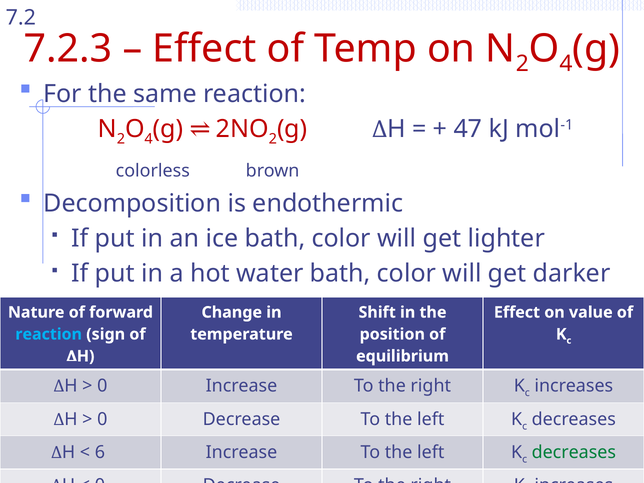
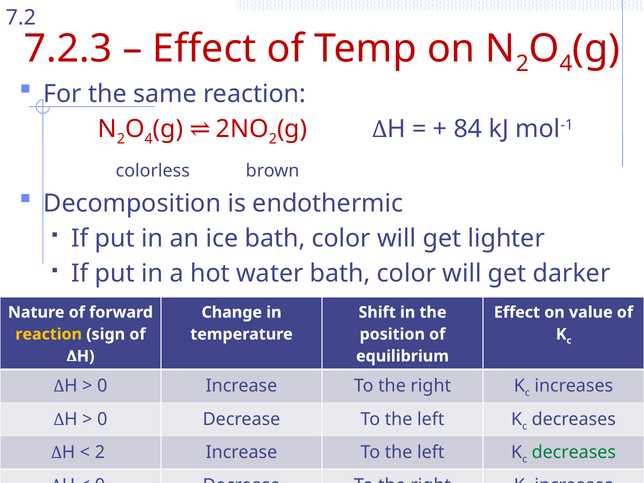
47: 47 -> 84
reaction at (49, 334) colour: light blue -> yellow
6 at (100, 452): 6 -> 2
